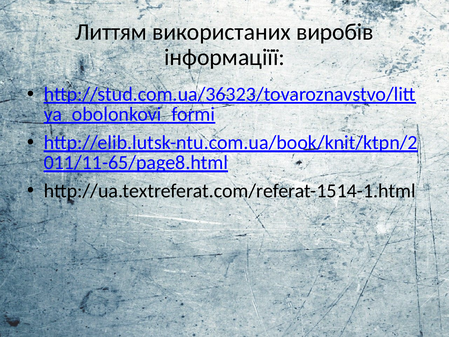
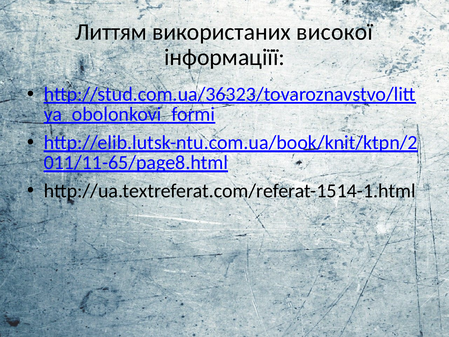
виробів: виробів -> високої
